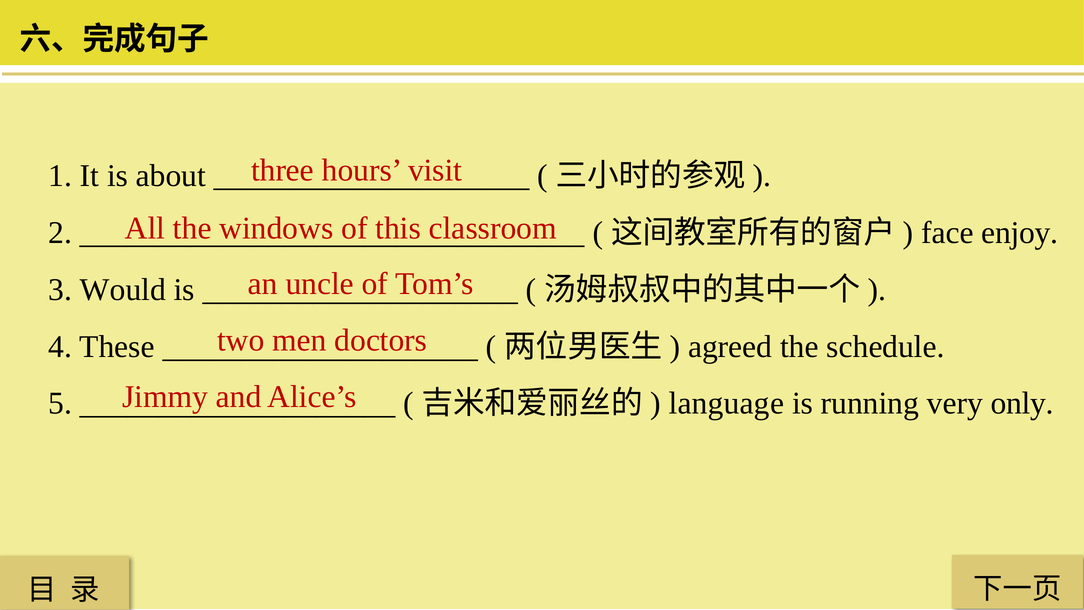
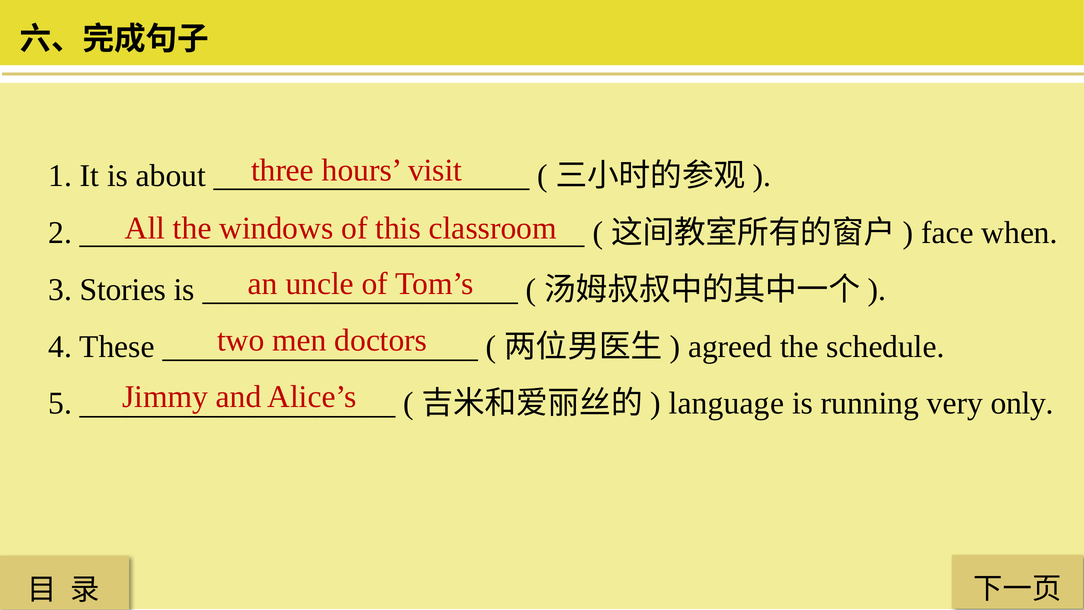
enjoy: enjoy -> when
Would: Would -> Stories
